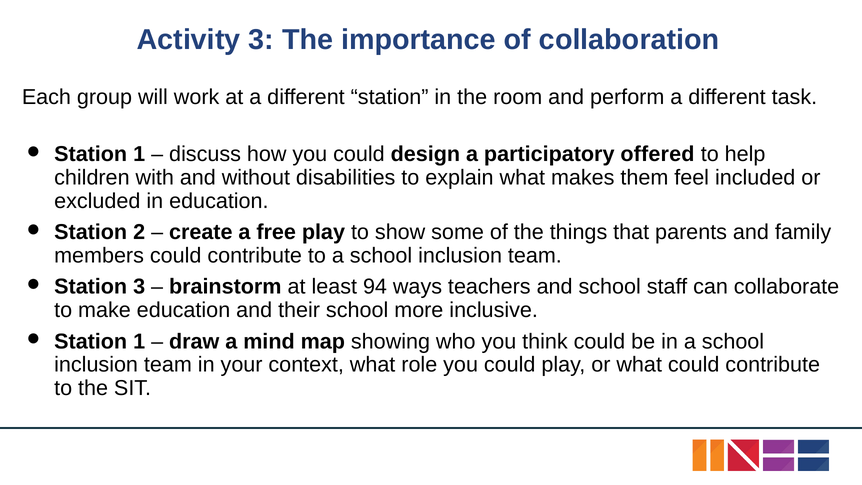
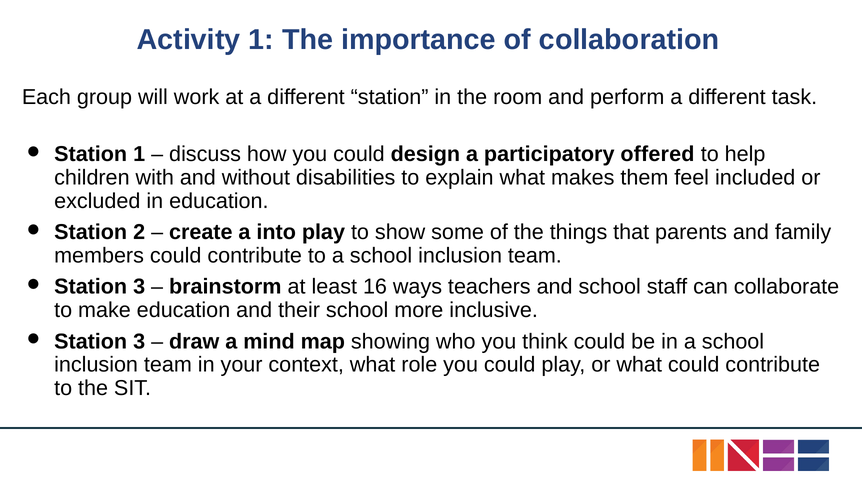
Activity 3: 3 -> 1
free: free -> into
94: 94 -> 16
1 at (139, 341): 1 -> 3
